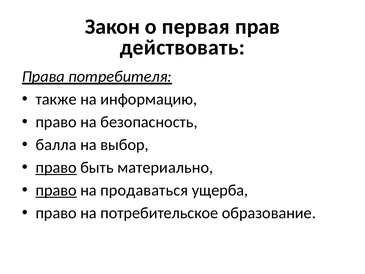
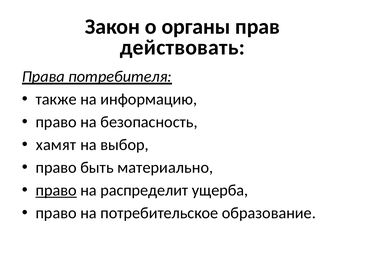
первая: первая -> органы
балла: балла -> хамят
право at (56, 167) underline: present -> none
продаваться: продаваться -> распределит
